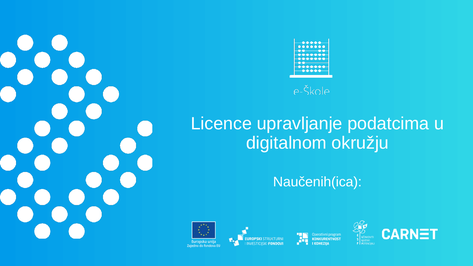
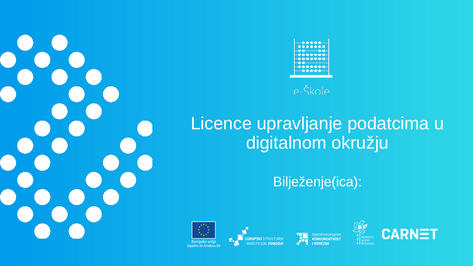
Naučenih(ica: Naučenih(ica -> Bilježenje(ica
